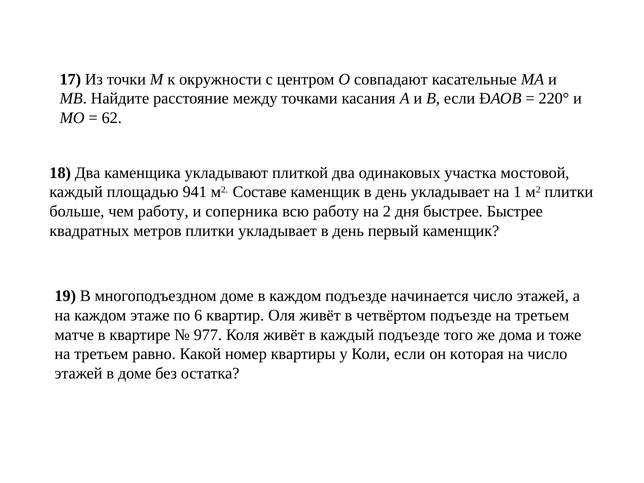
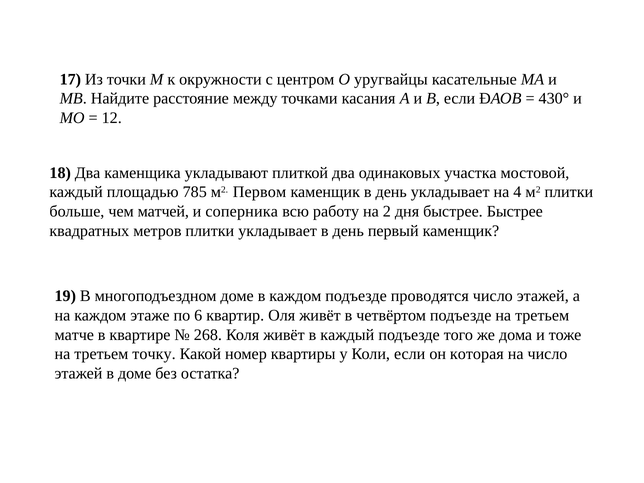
совпадают: совпадают -> уругвайцы
220°: 220° -> 430°
62: 62 -> 12
941: 941 -> 785
Составе: Составе -> Первом
1: 1 -> 4
чем работу: работу -> матчей
начинается: начинается -> проводятся
977: 977 -> 268
равно: равно -> точку
